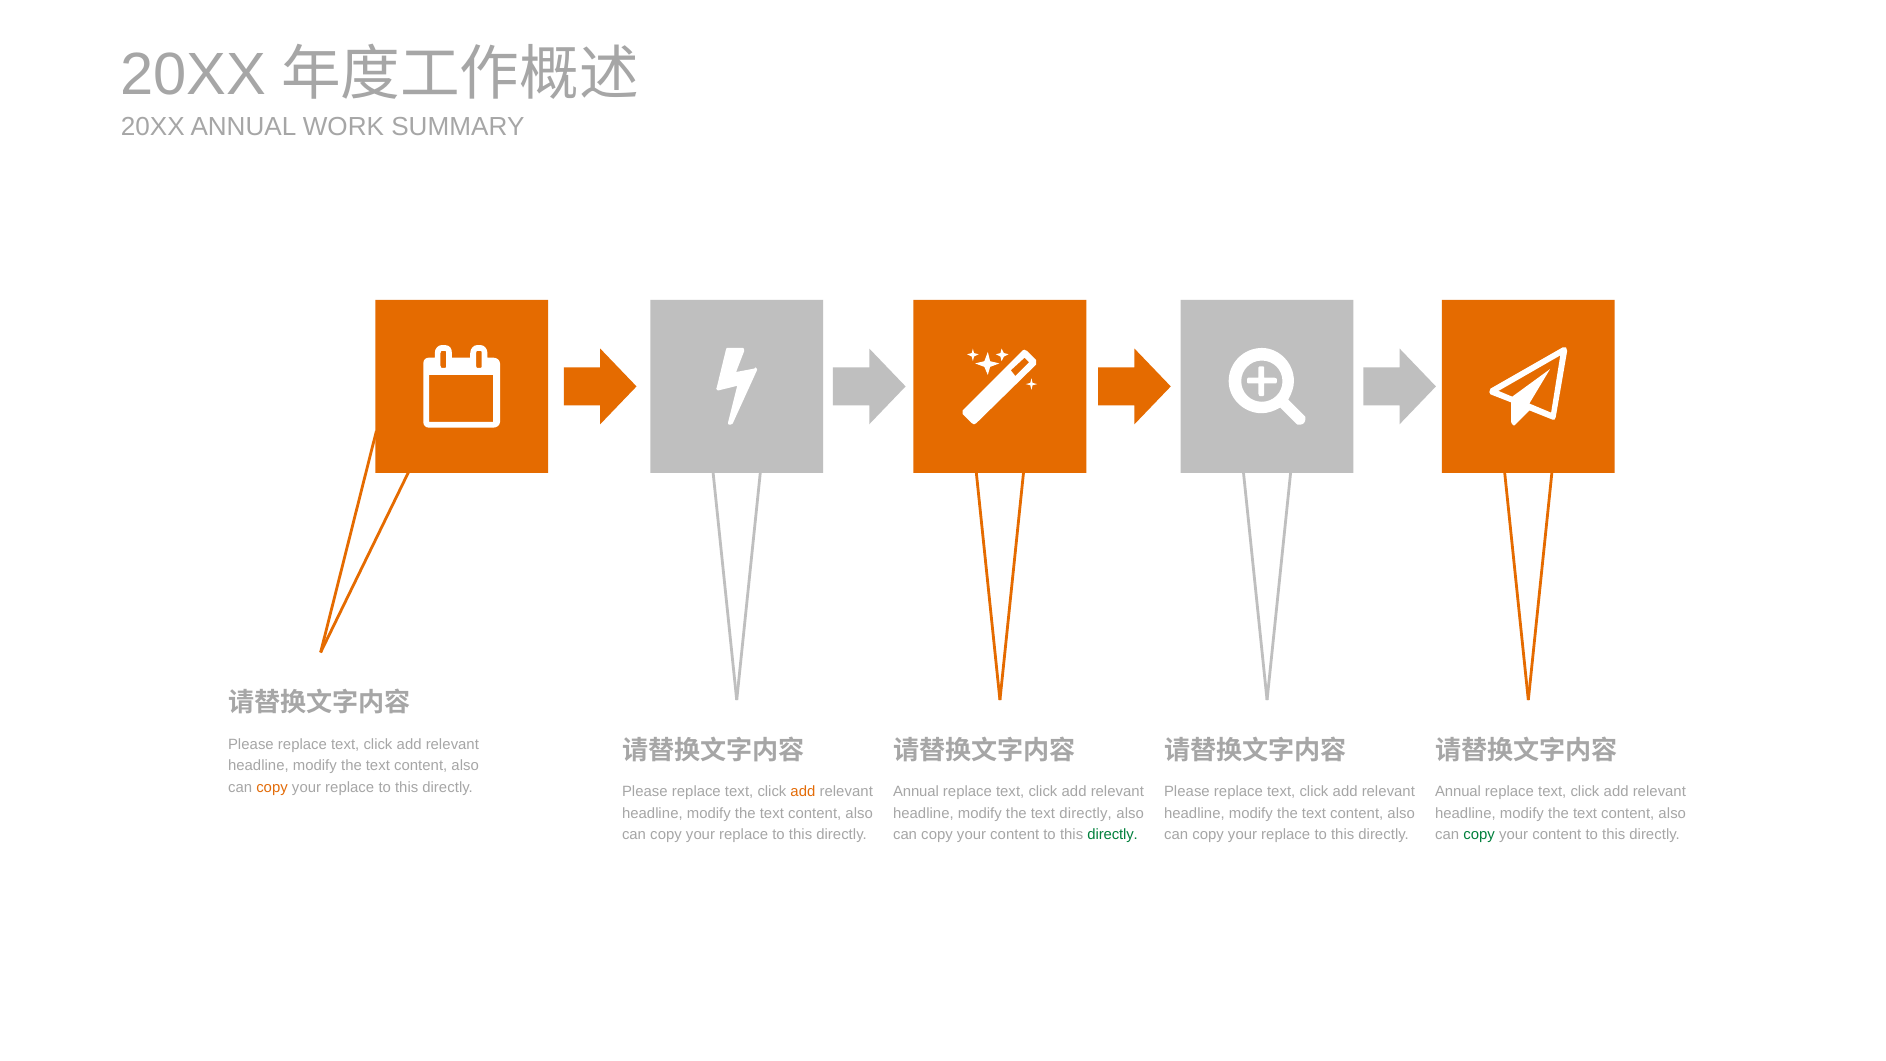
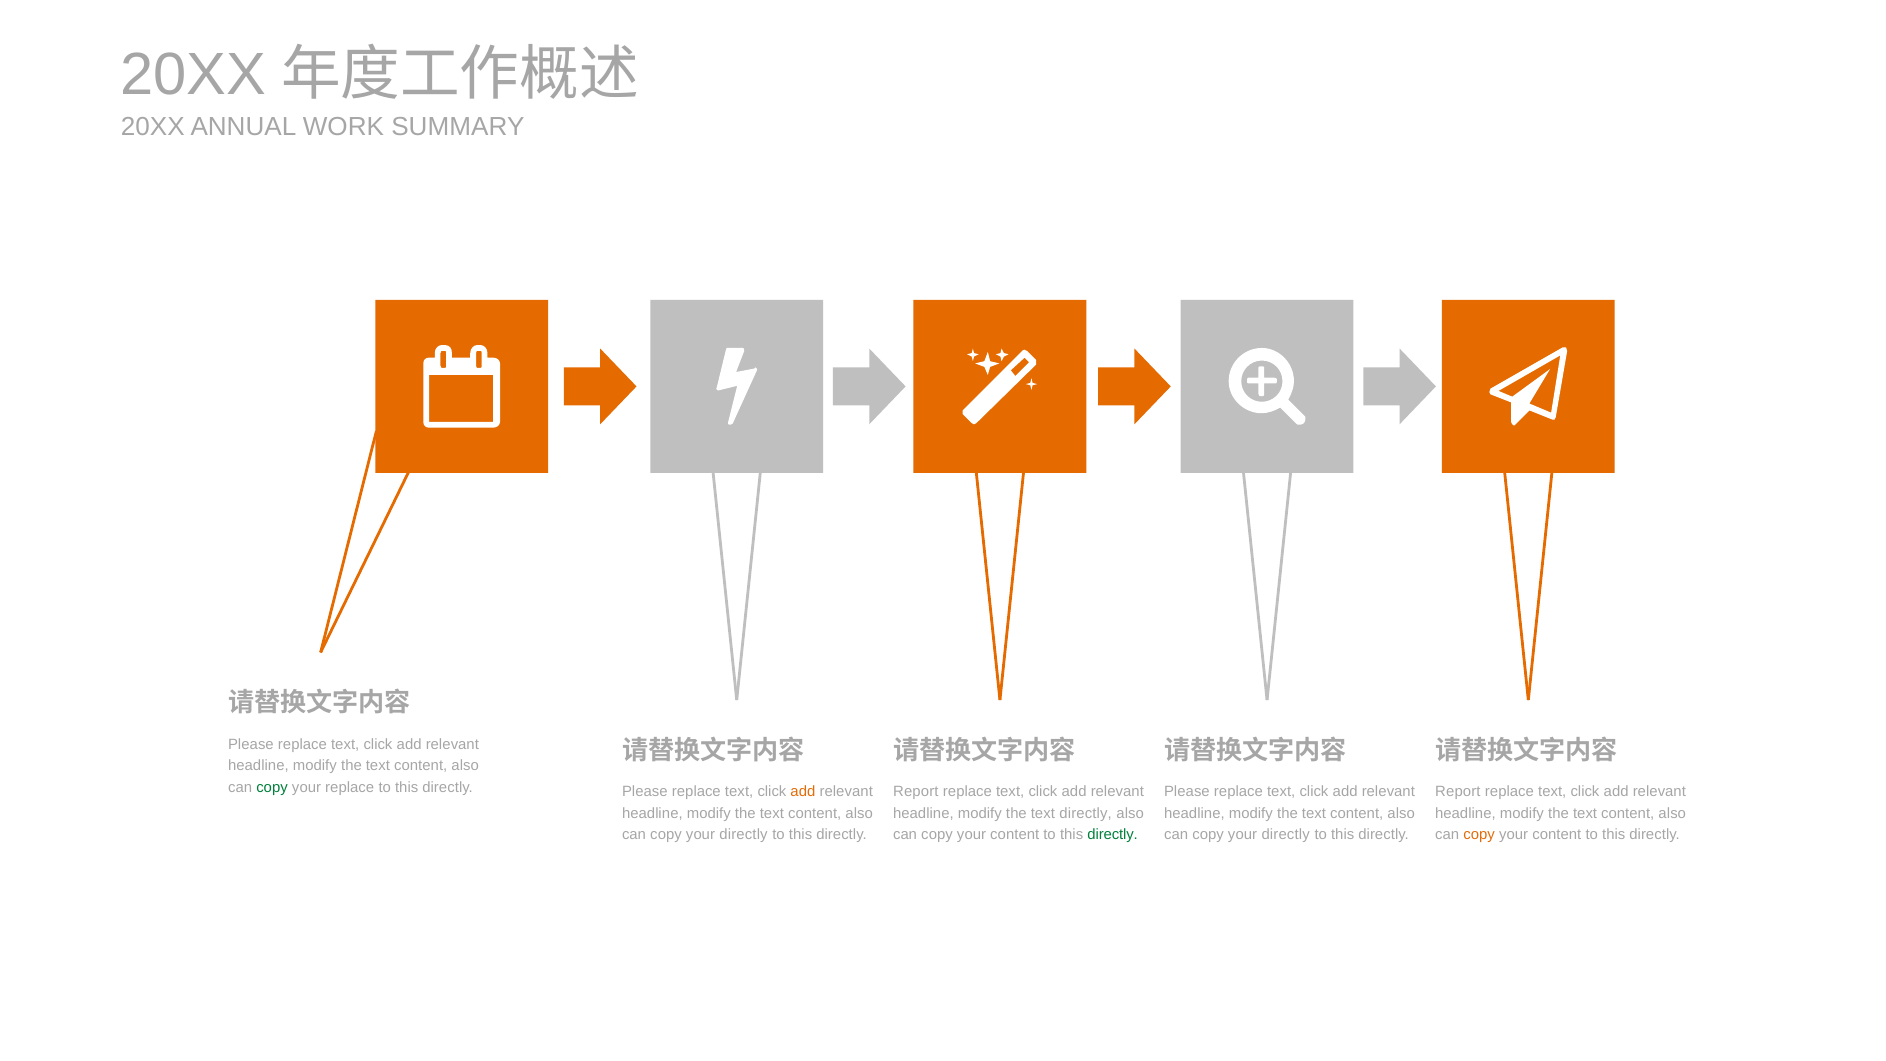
copy at (272, 787) colour: orange -> green
Annual at (916, 792): Annual -> Report
Annual at (1458, 792): Annual -> Report
replace at (744, 835): replace -> directly
replace at (1286, 835): replace -> directly
copy at (1479, 835) colour: green -> orange
